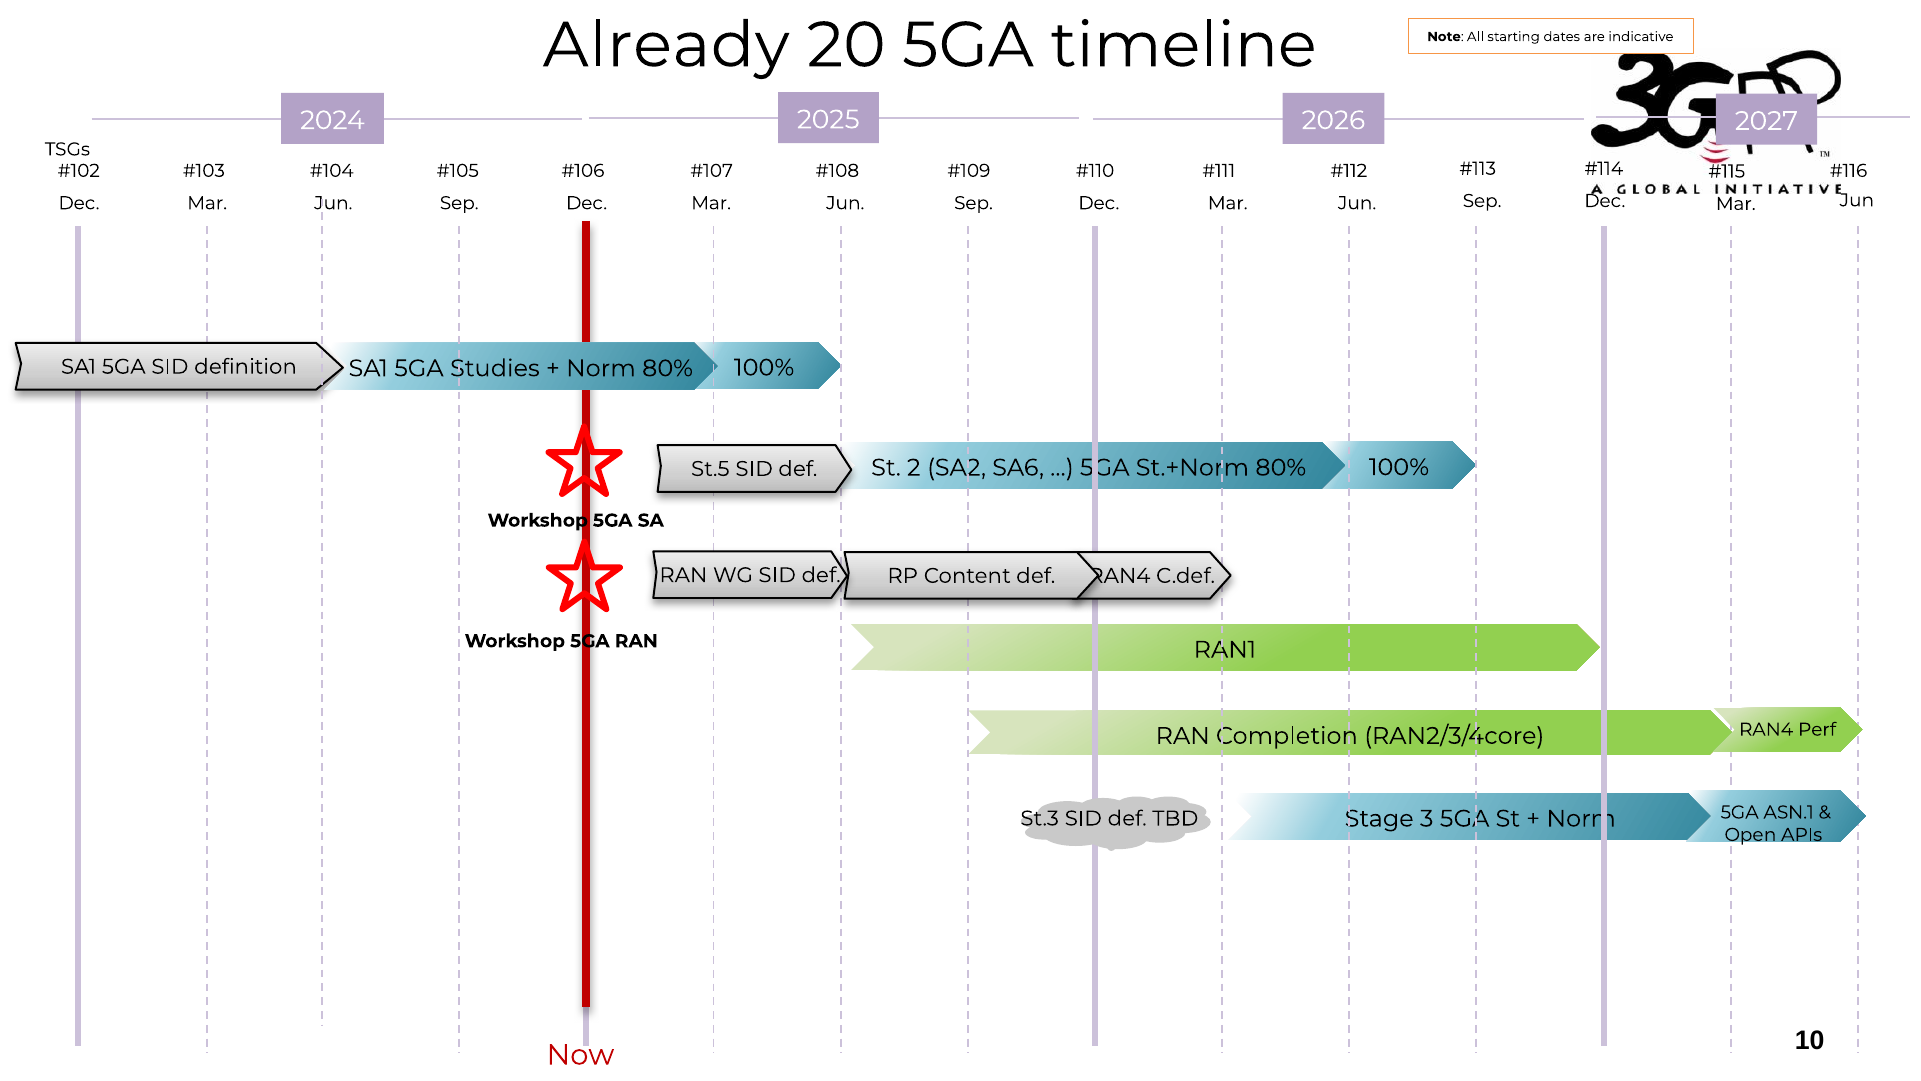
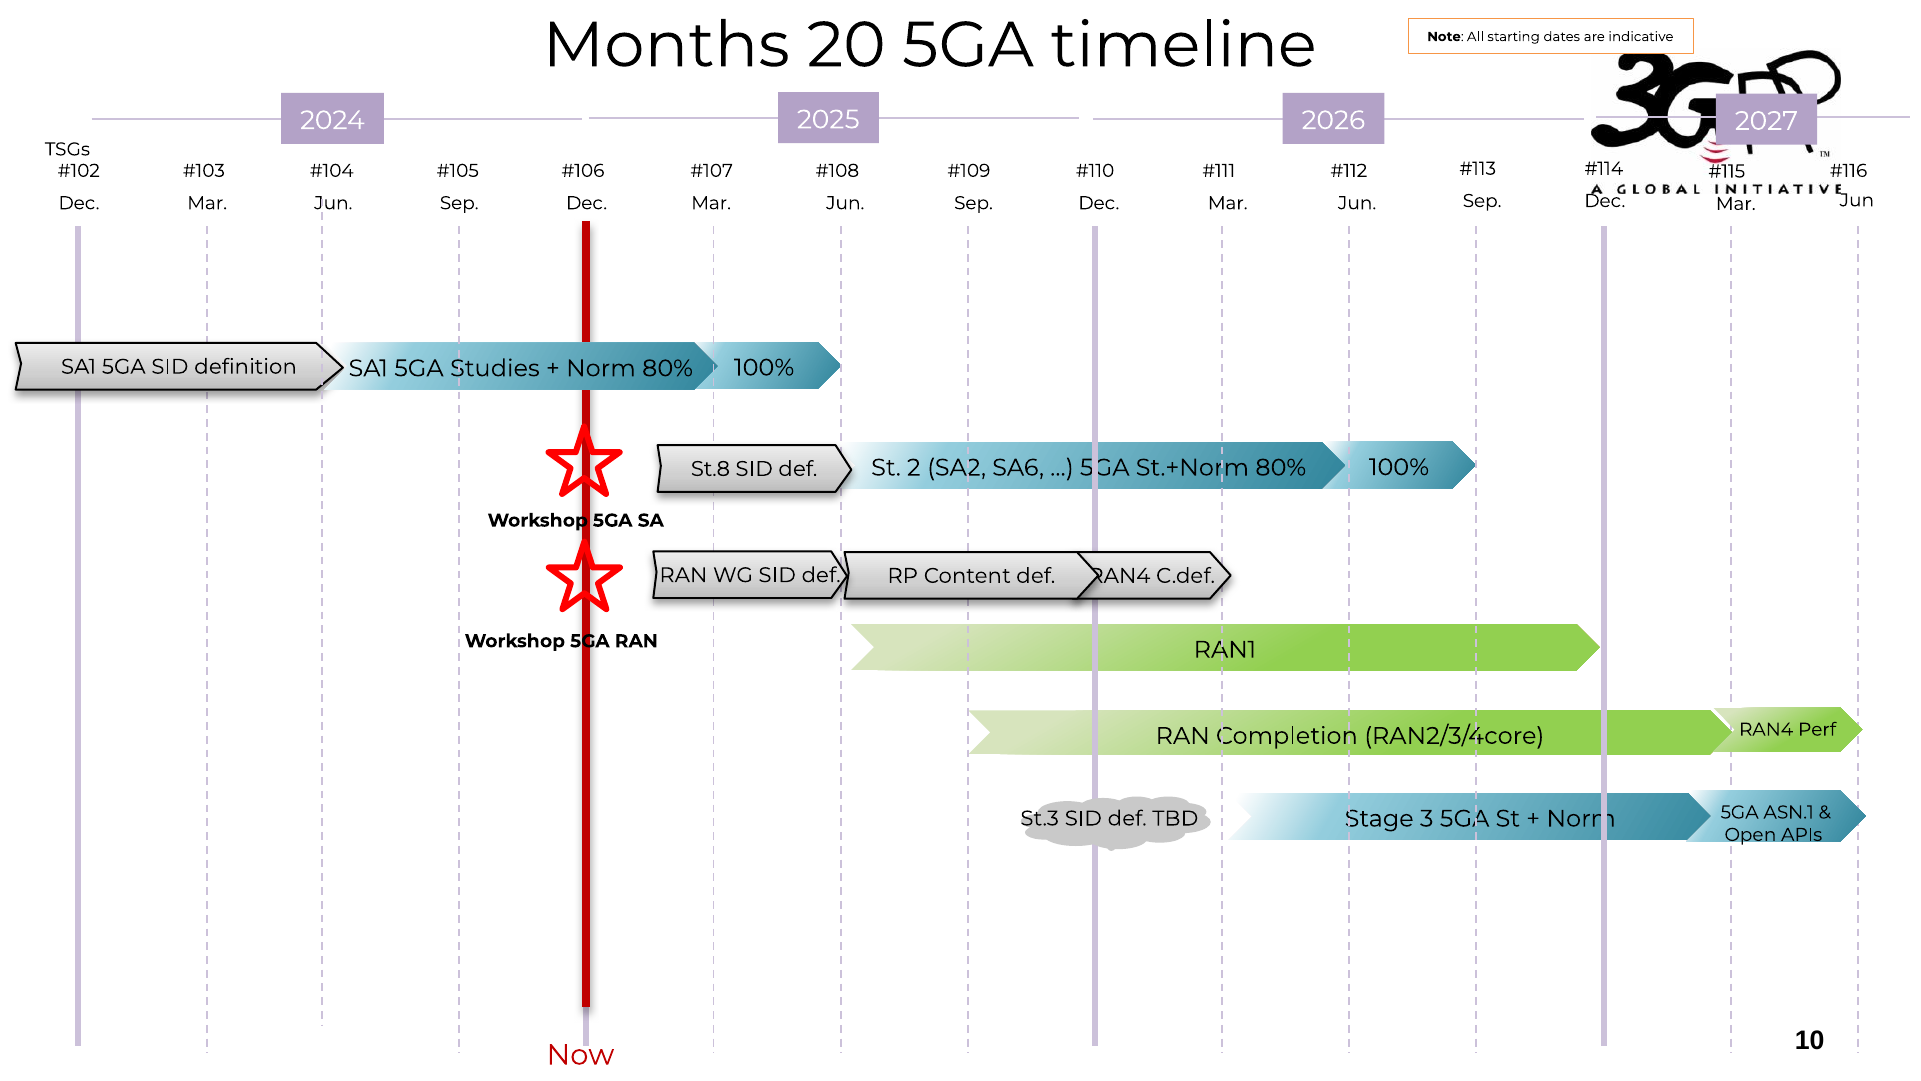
Already: Already -> Months
St.5: St.5 -> St.8
